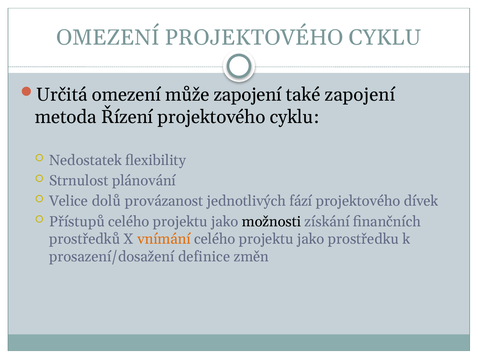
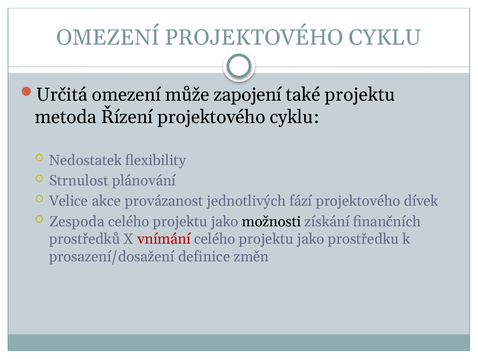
také zapojení: zapojení -> projektu
dolů: dolů -> akce
Přístupů: Přístupů -> Zespoda
vnímání colour: orange -> red
